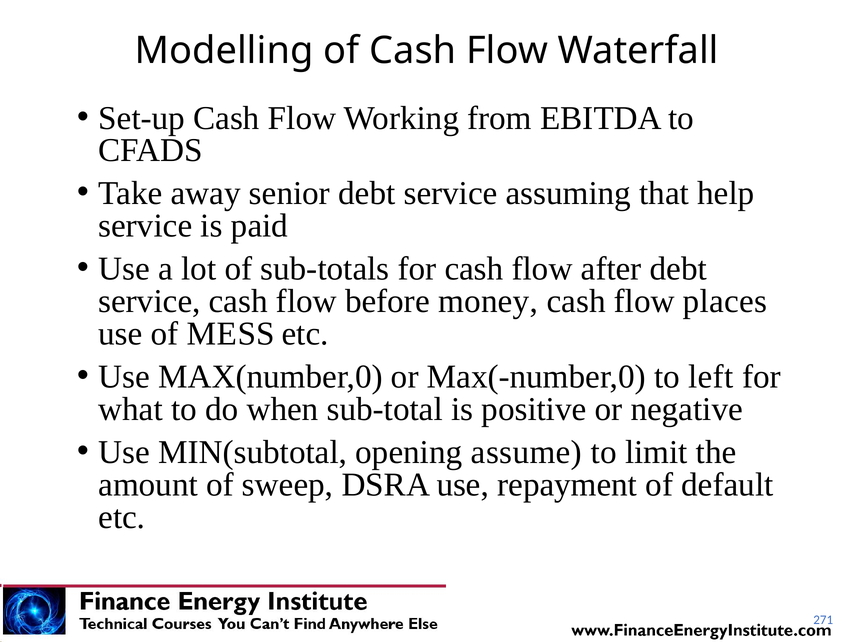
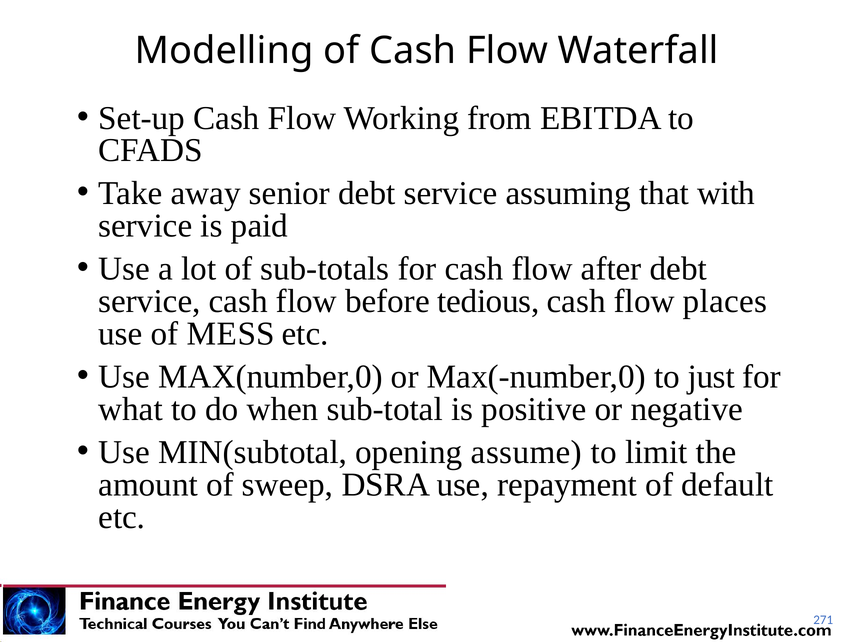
help: help -> with
money: money -> tedious
left: left -> just
